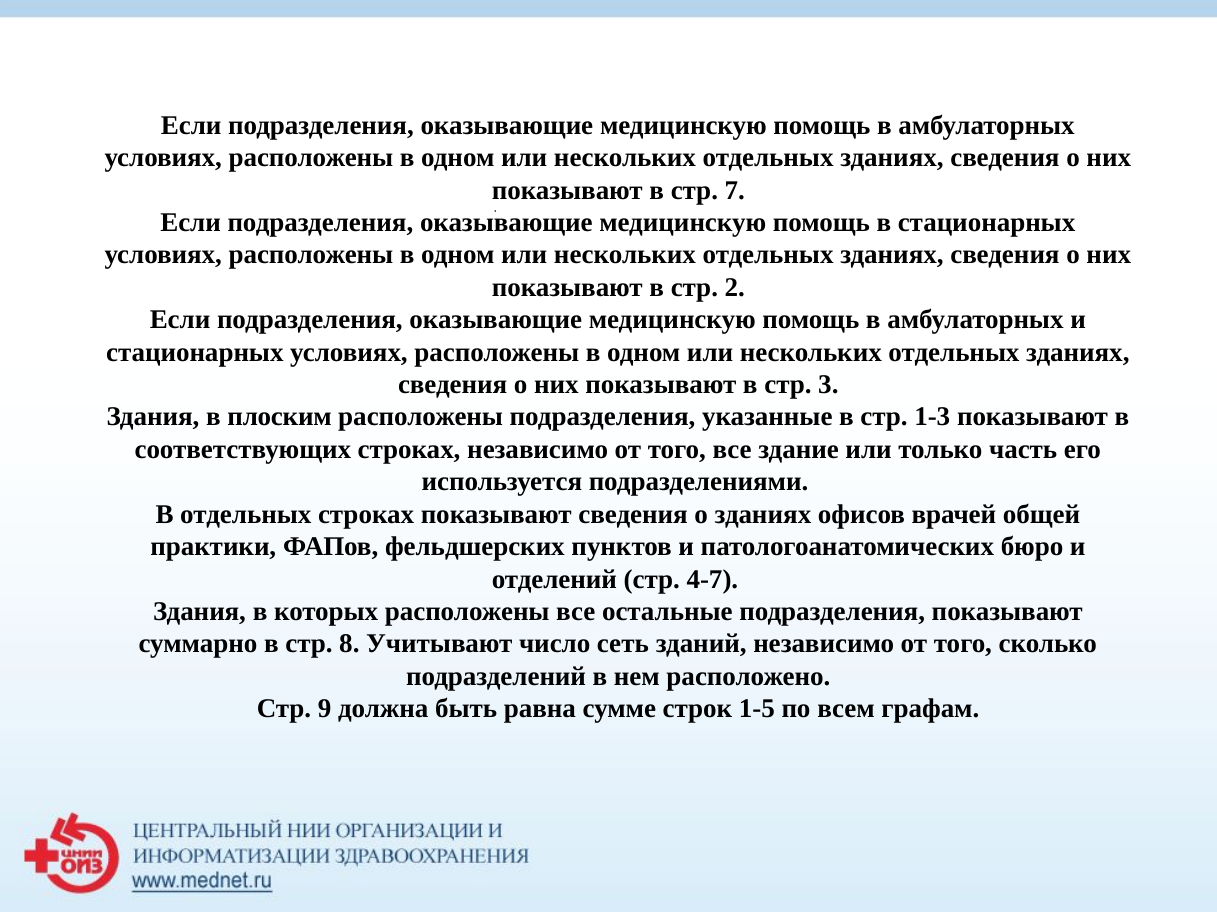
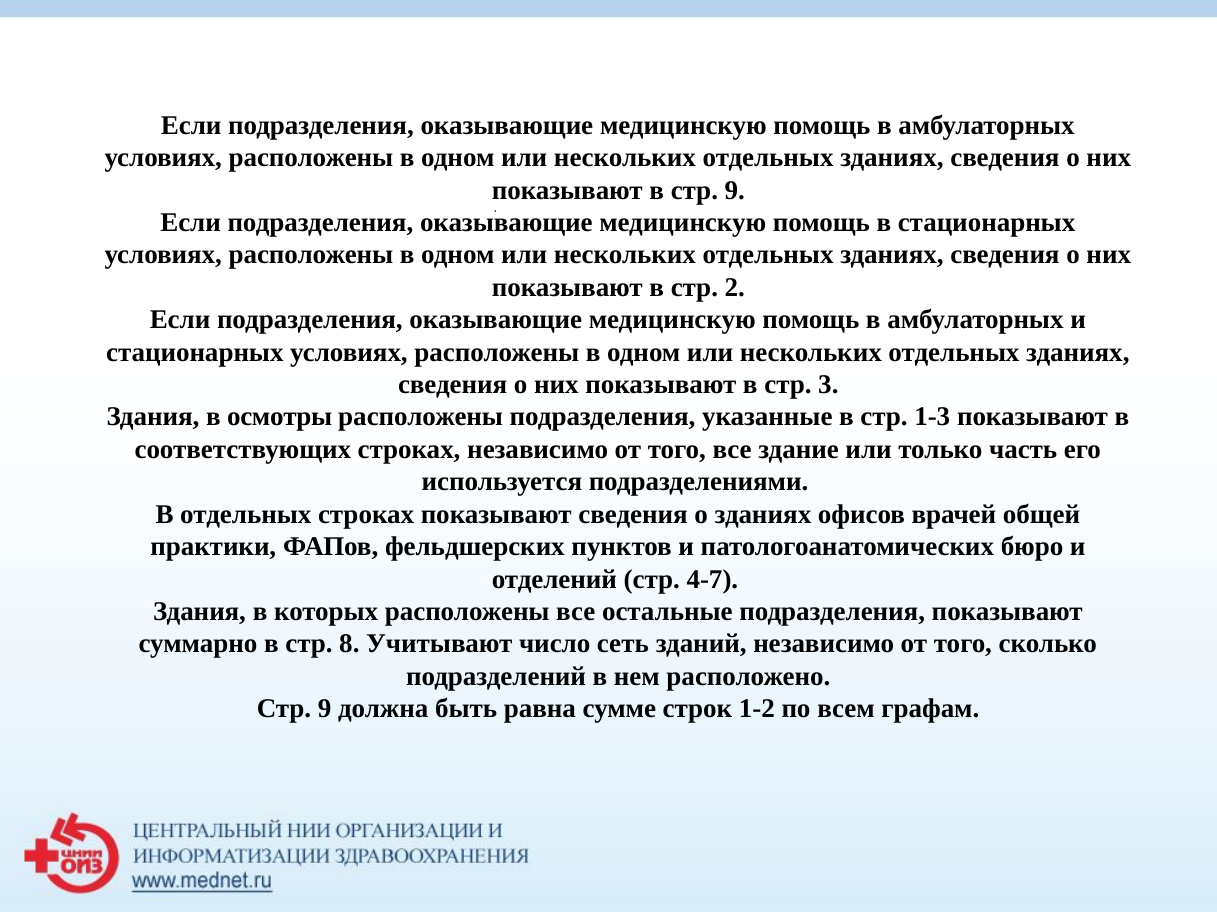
в стр 7: 7 -> 9
плоским: плоским -> осмотры
1-5: 1-5 -> 1-2
